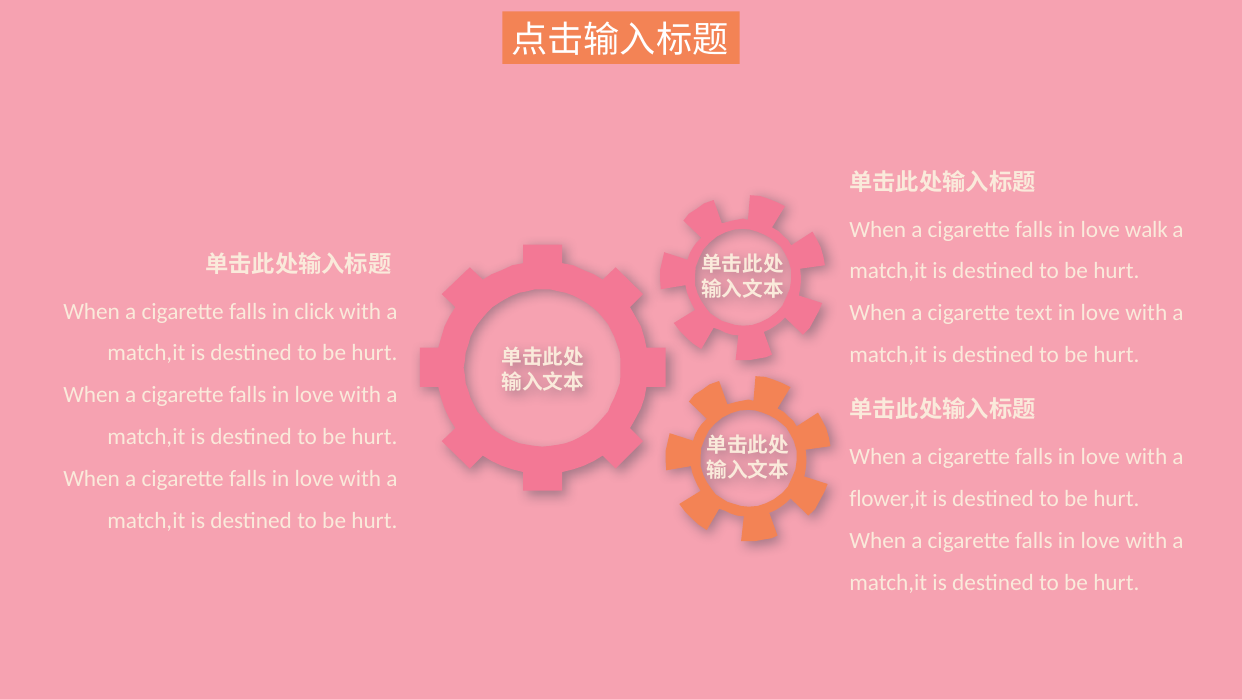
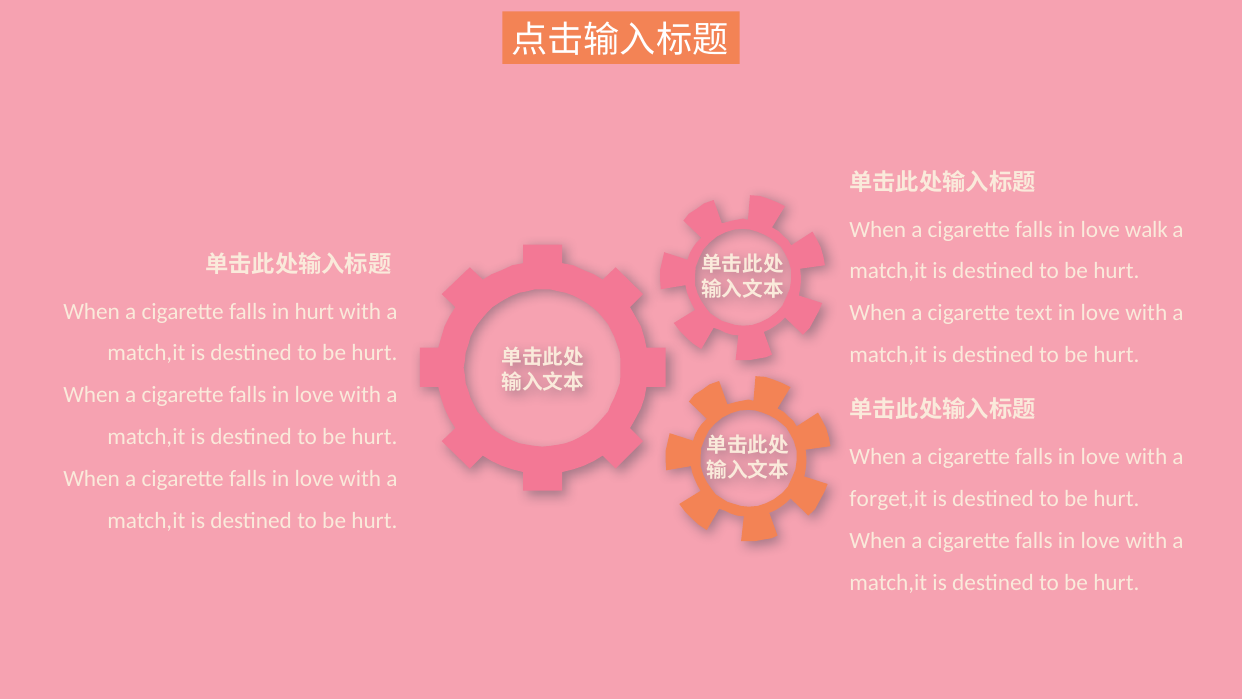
in click: click -> hurt
flower,it: flower,it -> forget,it
